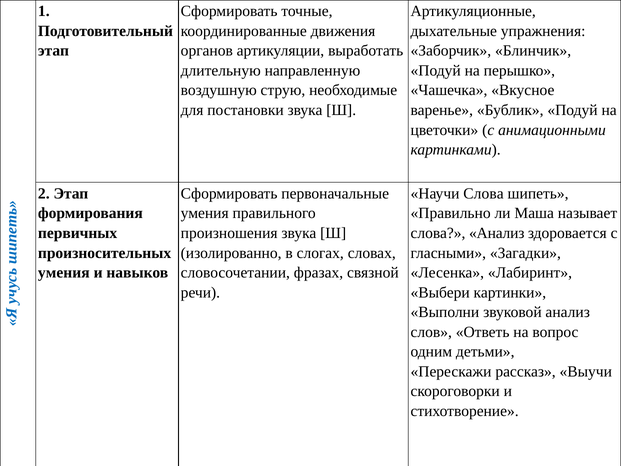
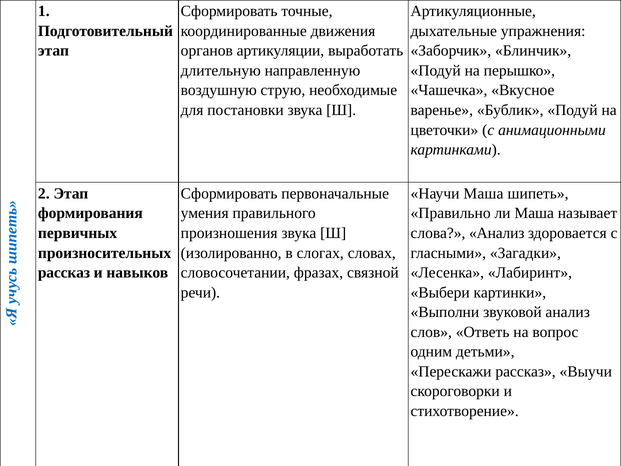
Научи Слова: Слова -> Маша
умения at (64, 272): умения -> рассказ
